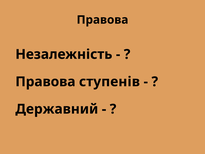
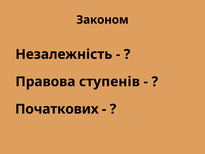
Правова at (102, 20): Правова -> Законом
Державний: Державний -> Початкових
